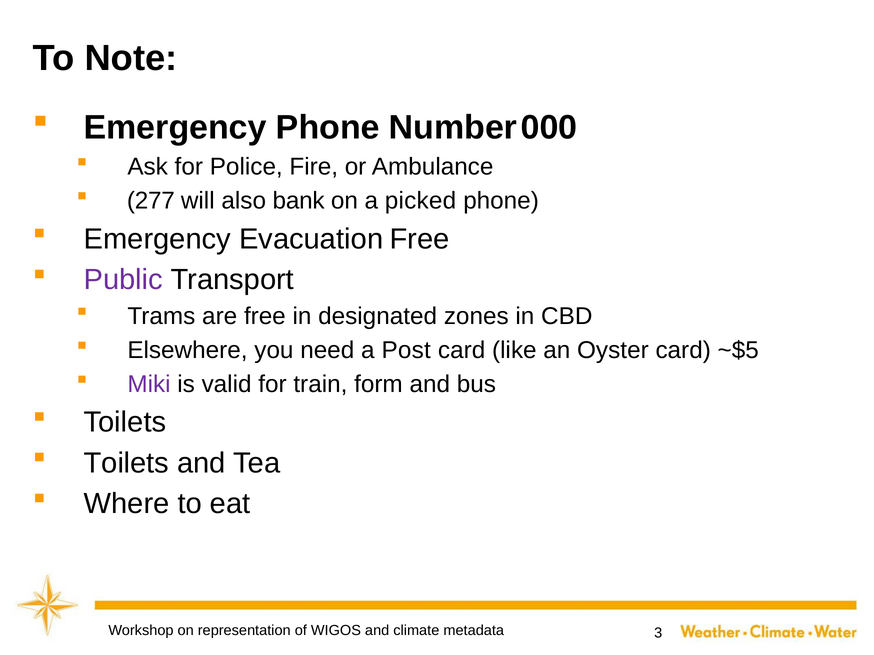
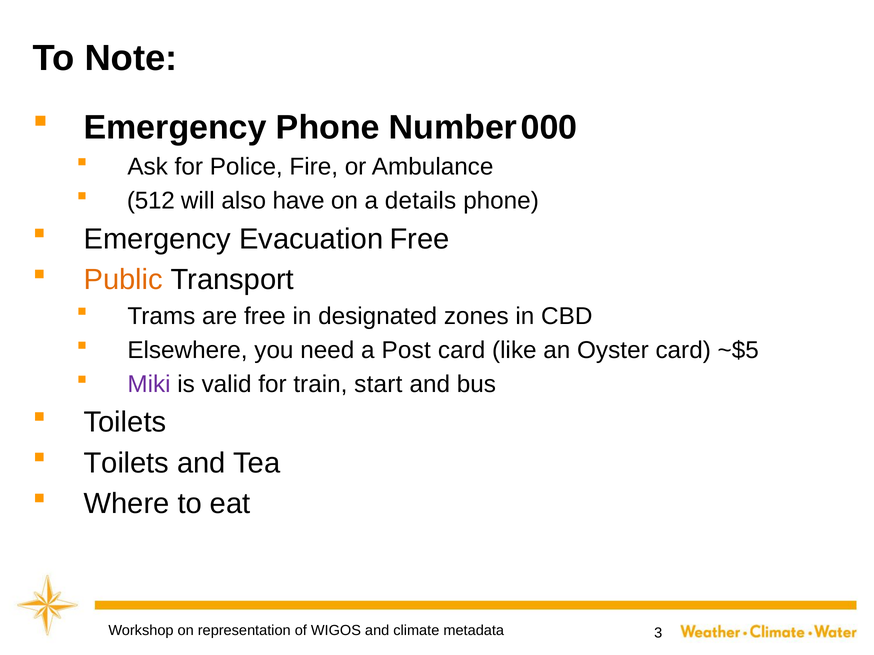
277: 277 -> 512
bank: bank -> have
picked: picked -> details
Public colour: purple -> orange
form: form -> start
